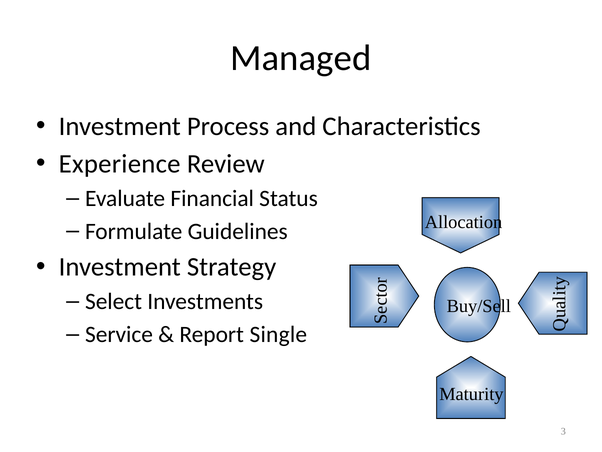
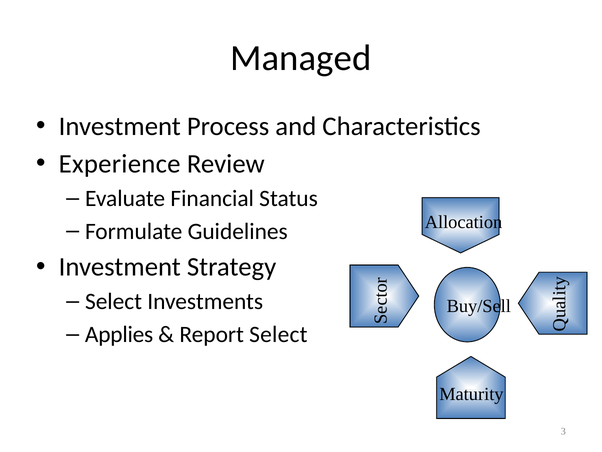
Service: Service -> Applies
Report Single: Single -> Select
